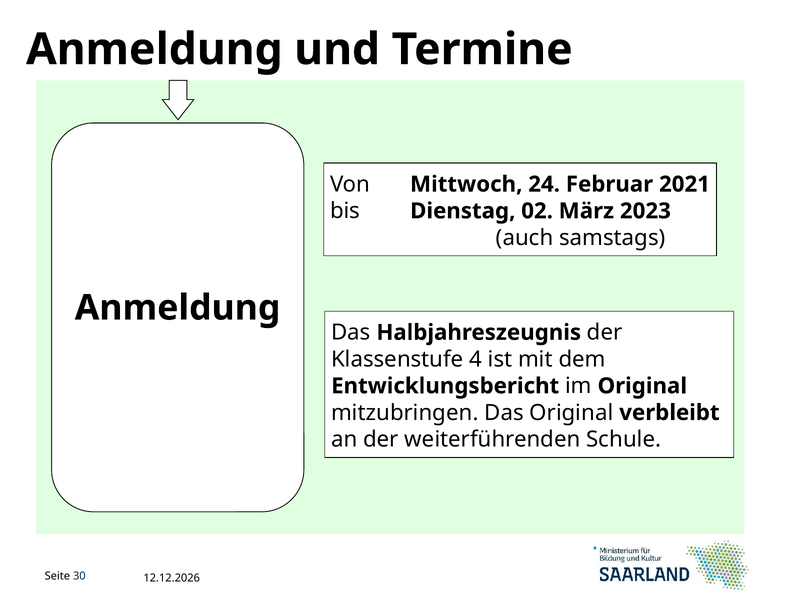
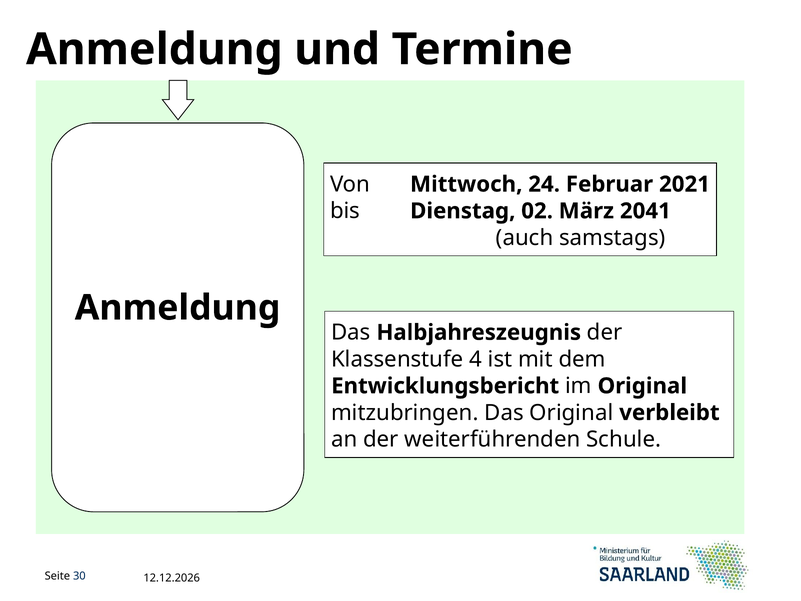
2023: 2023 -> 2041
